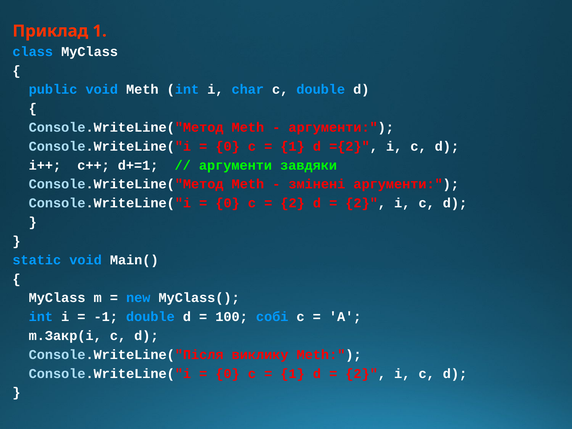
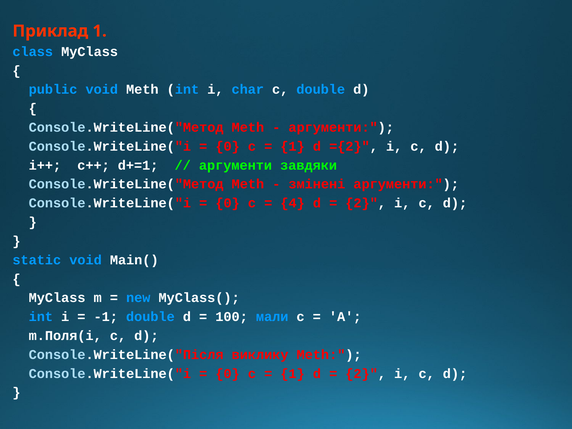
2 at (293, 203): 2 -> 4
собі: собі -> мали
m.Закр(i: m.Закр(i -> m.Поля(i
